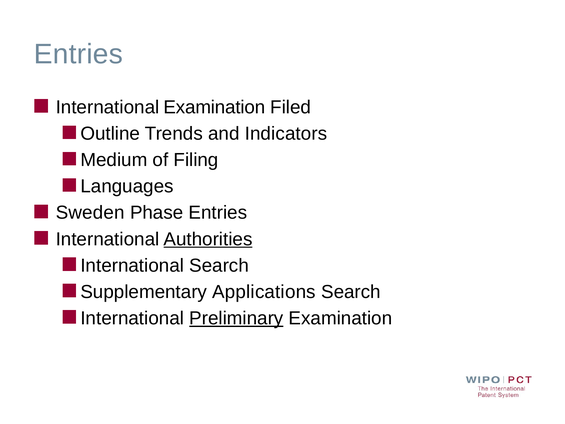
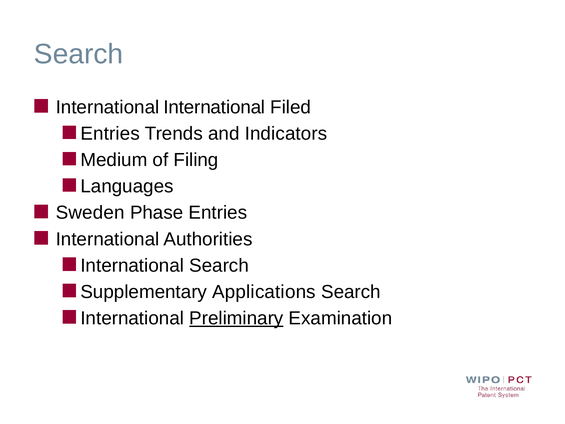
Entries at (78, 54): Entries -> Search
International Examination: Examination -> International
Outline at (110, 134): Outline -> Entries
Authorities underline: present -> none
